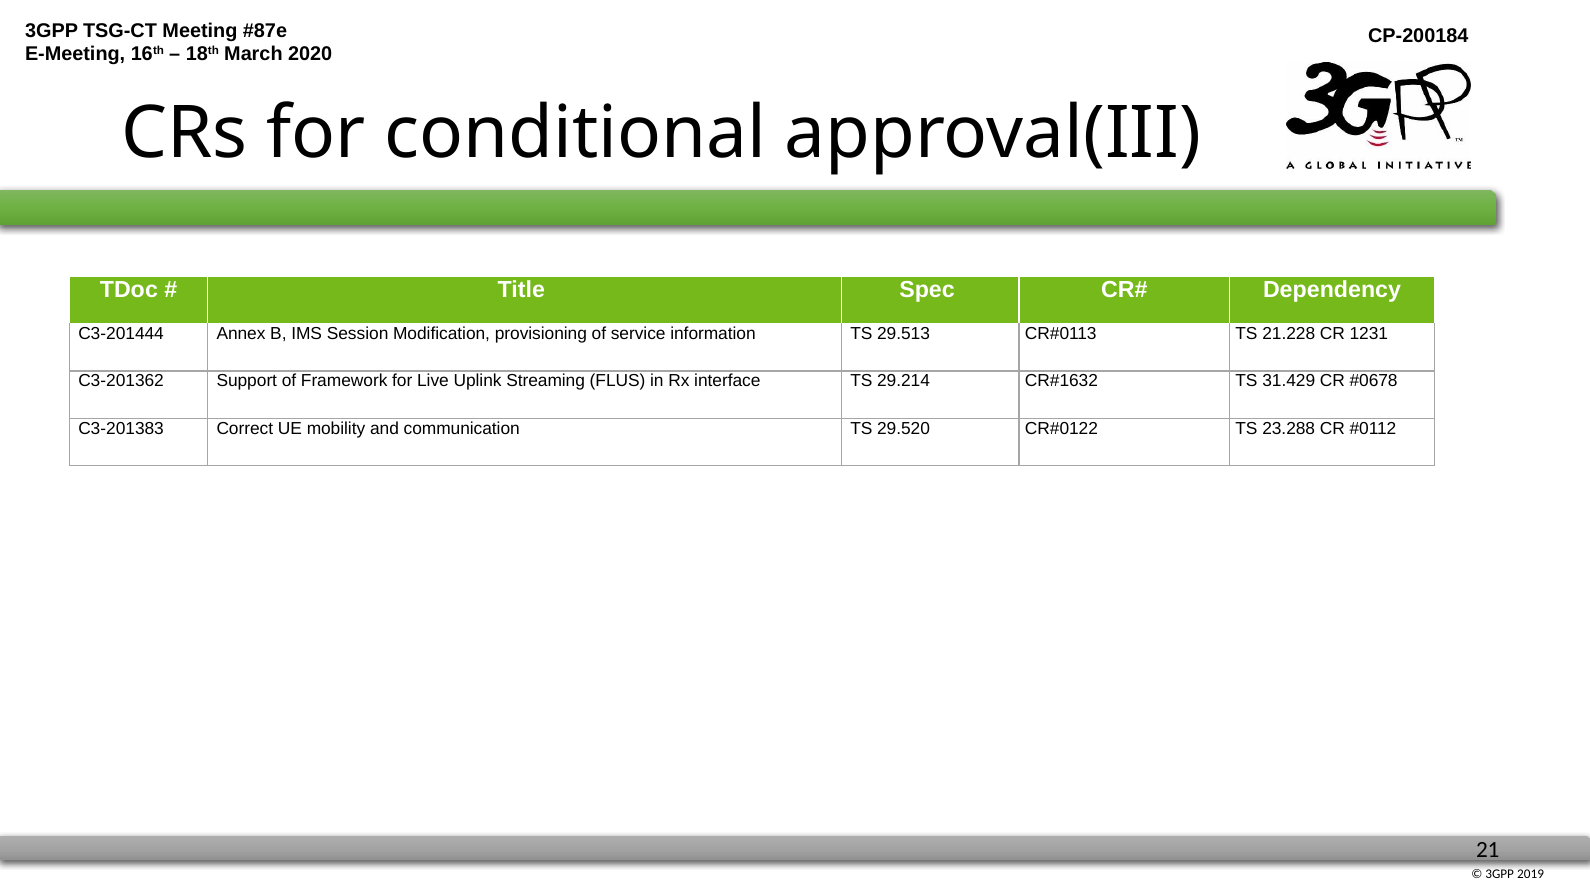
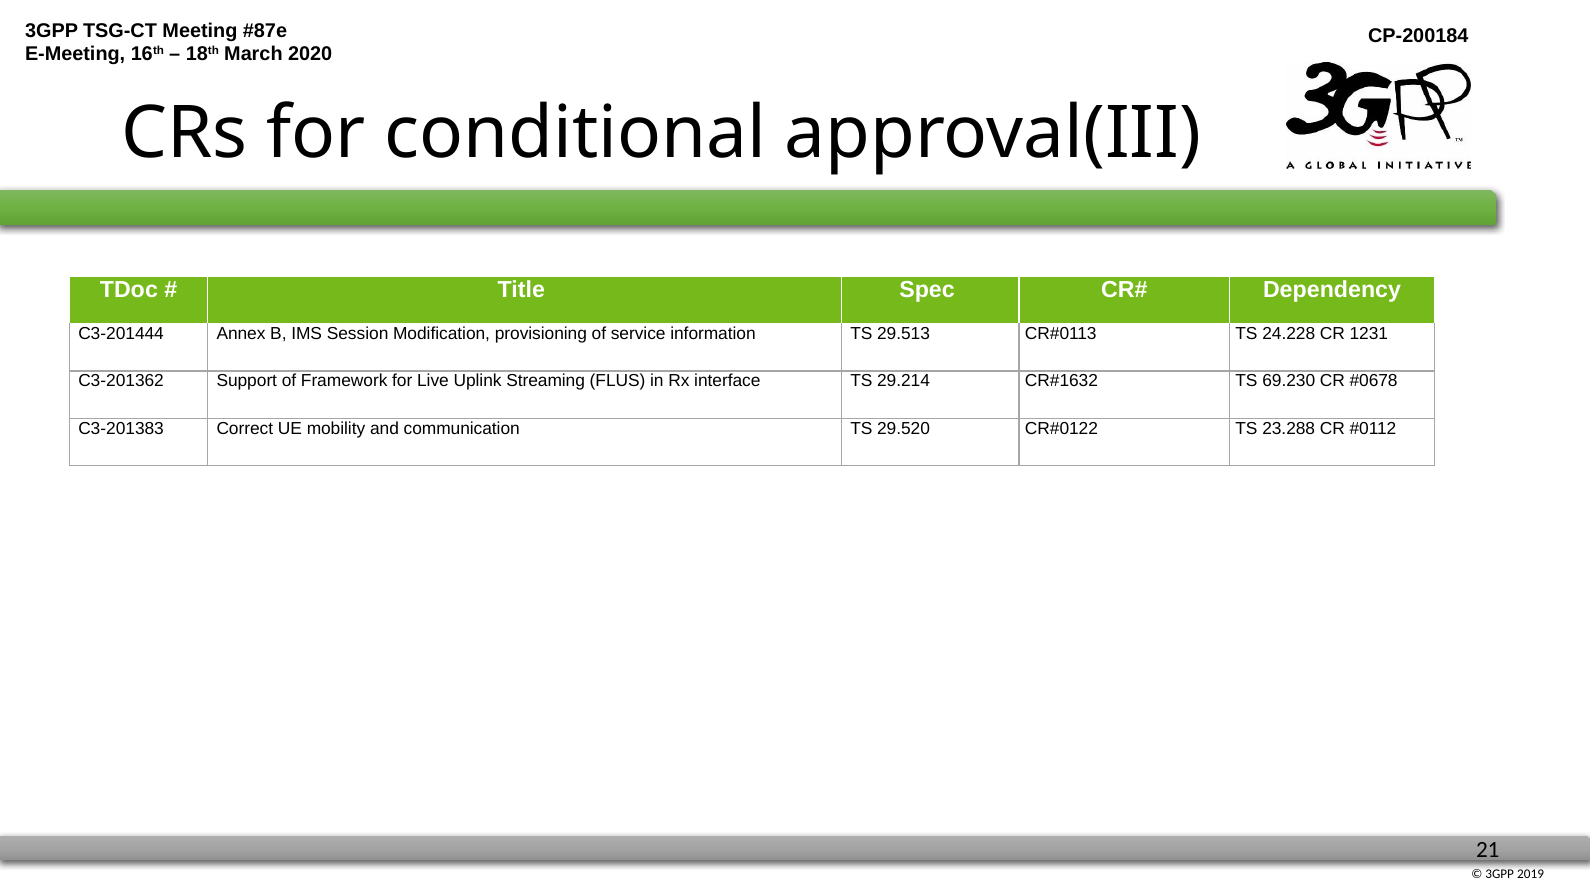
21.228: 21.228 -> 24.228
31.429: 31.429 -> 69.230
